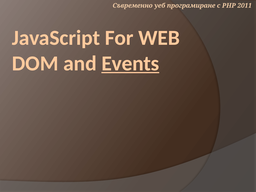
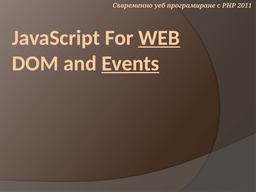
WEB underline: none -> present
